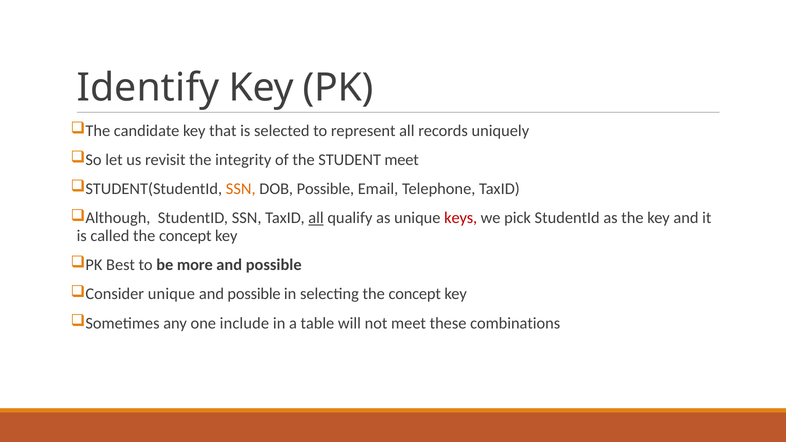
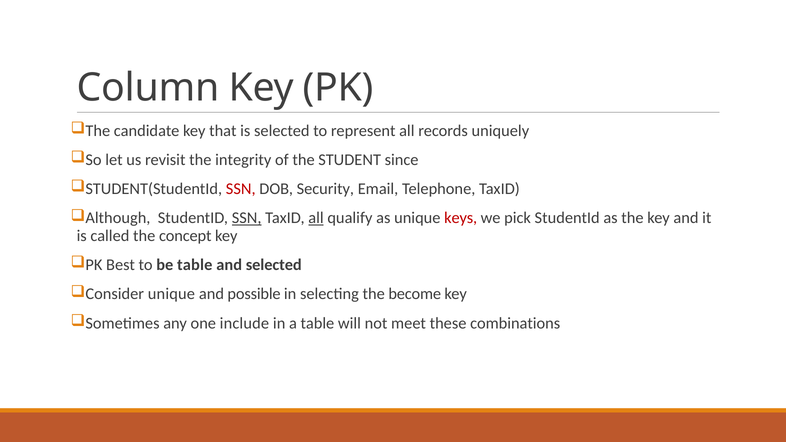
Identify: Identify -> Column
STUDENT meet: meet -> since
SSN at (241, 189) colour: orange -> red
DOB Possible: Possible -> Security
SSN at (247, 218) underline: none -> present
be more: more -> table
possible at (274, 265): possible -> selected
selecting the concept: concept -> become
